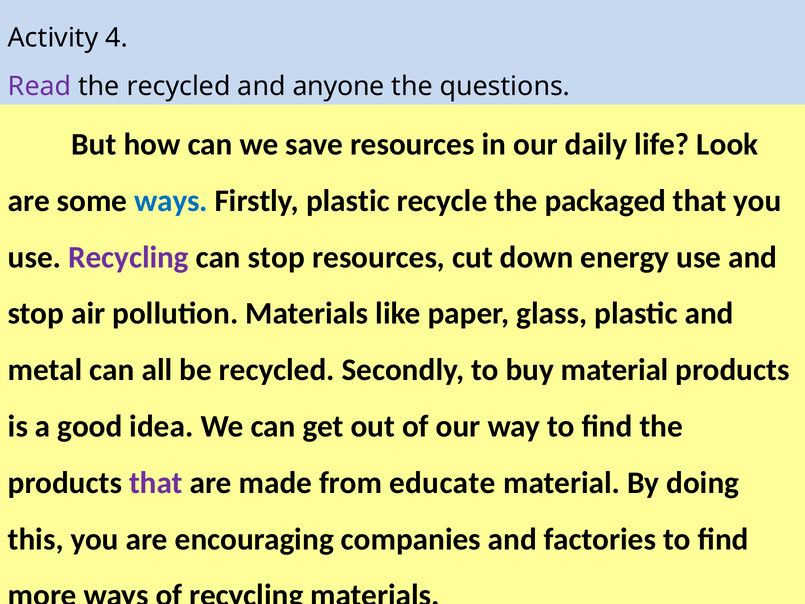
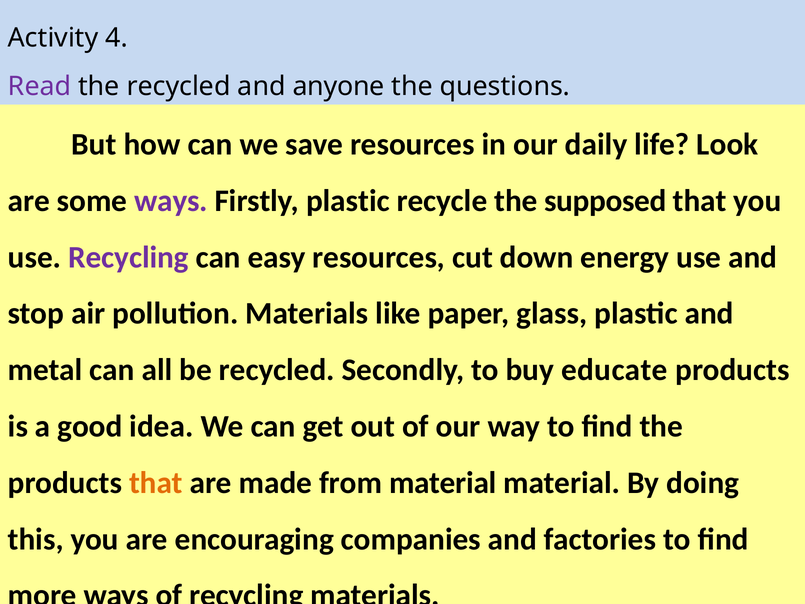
ways at (171, 201) colour: blue -> purple
packaged: packaged -> supposed
can stop: stop -> easy
buy material: material -> educate
that at (156, 483) colour: purple -> orange
from educate: educate -> material
